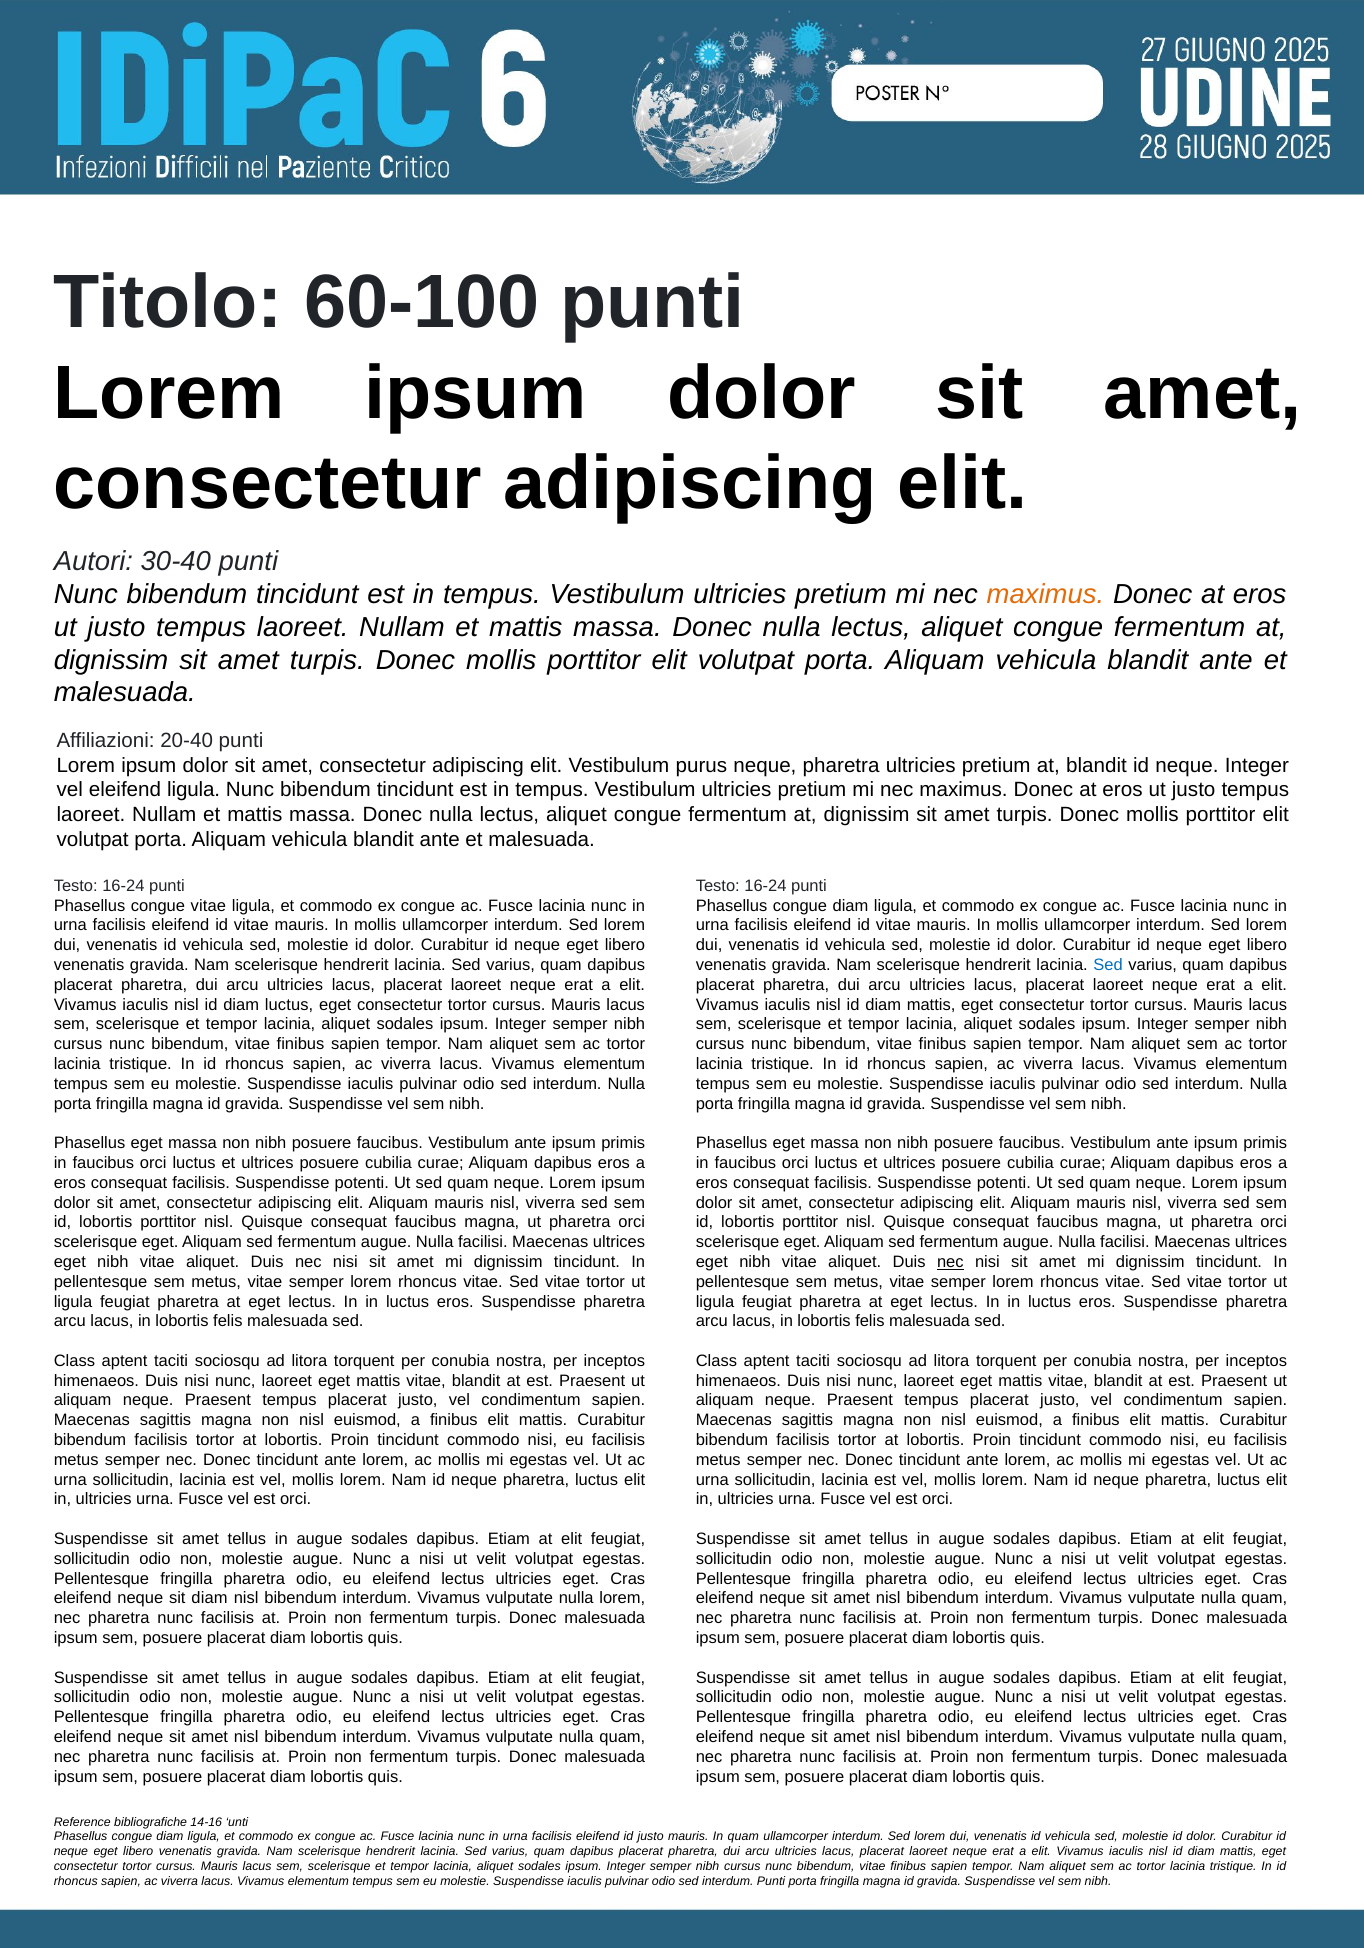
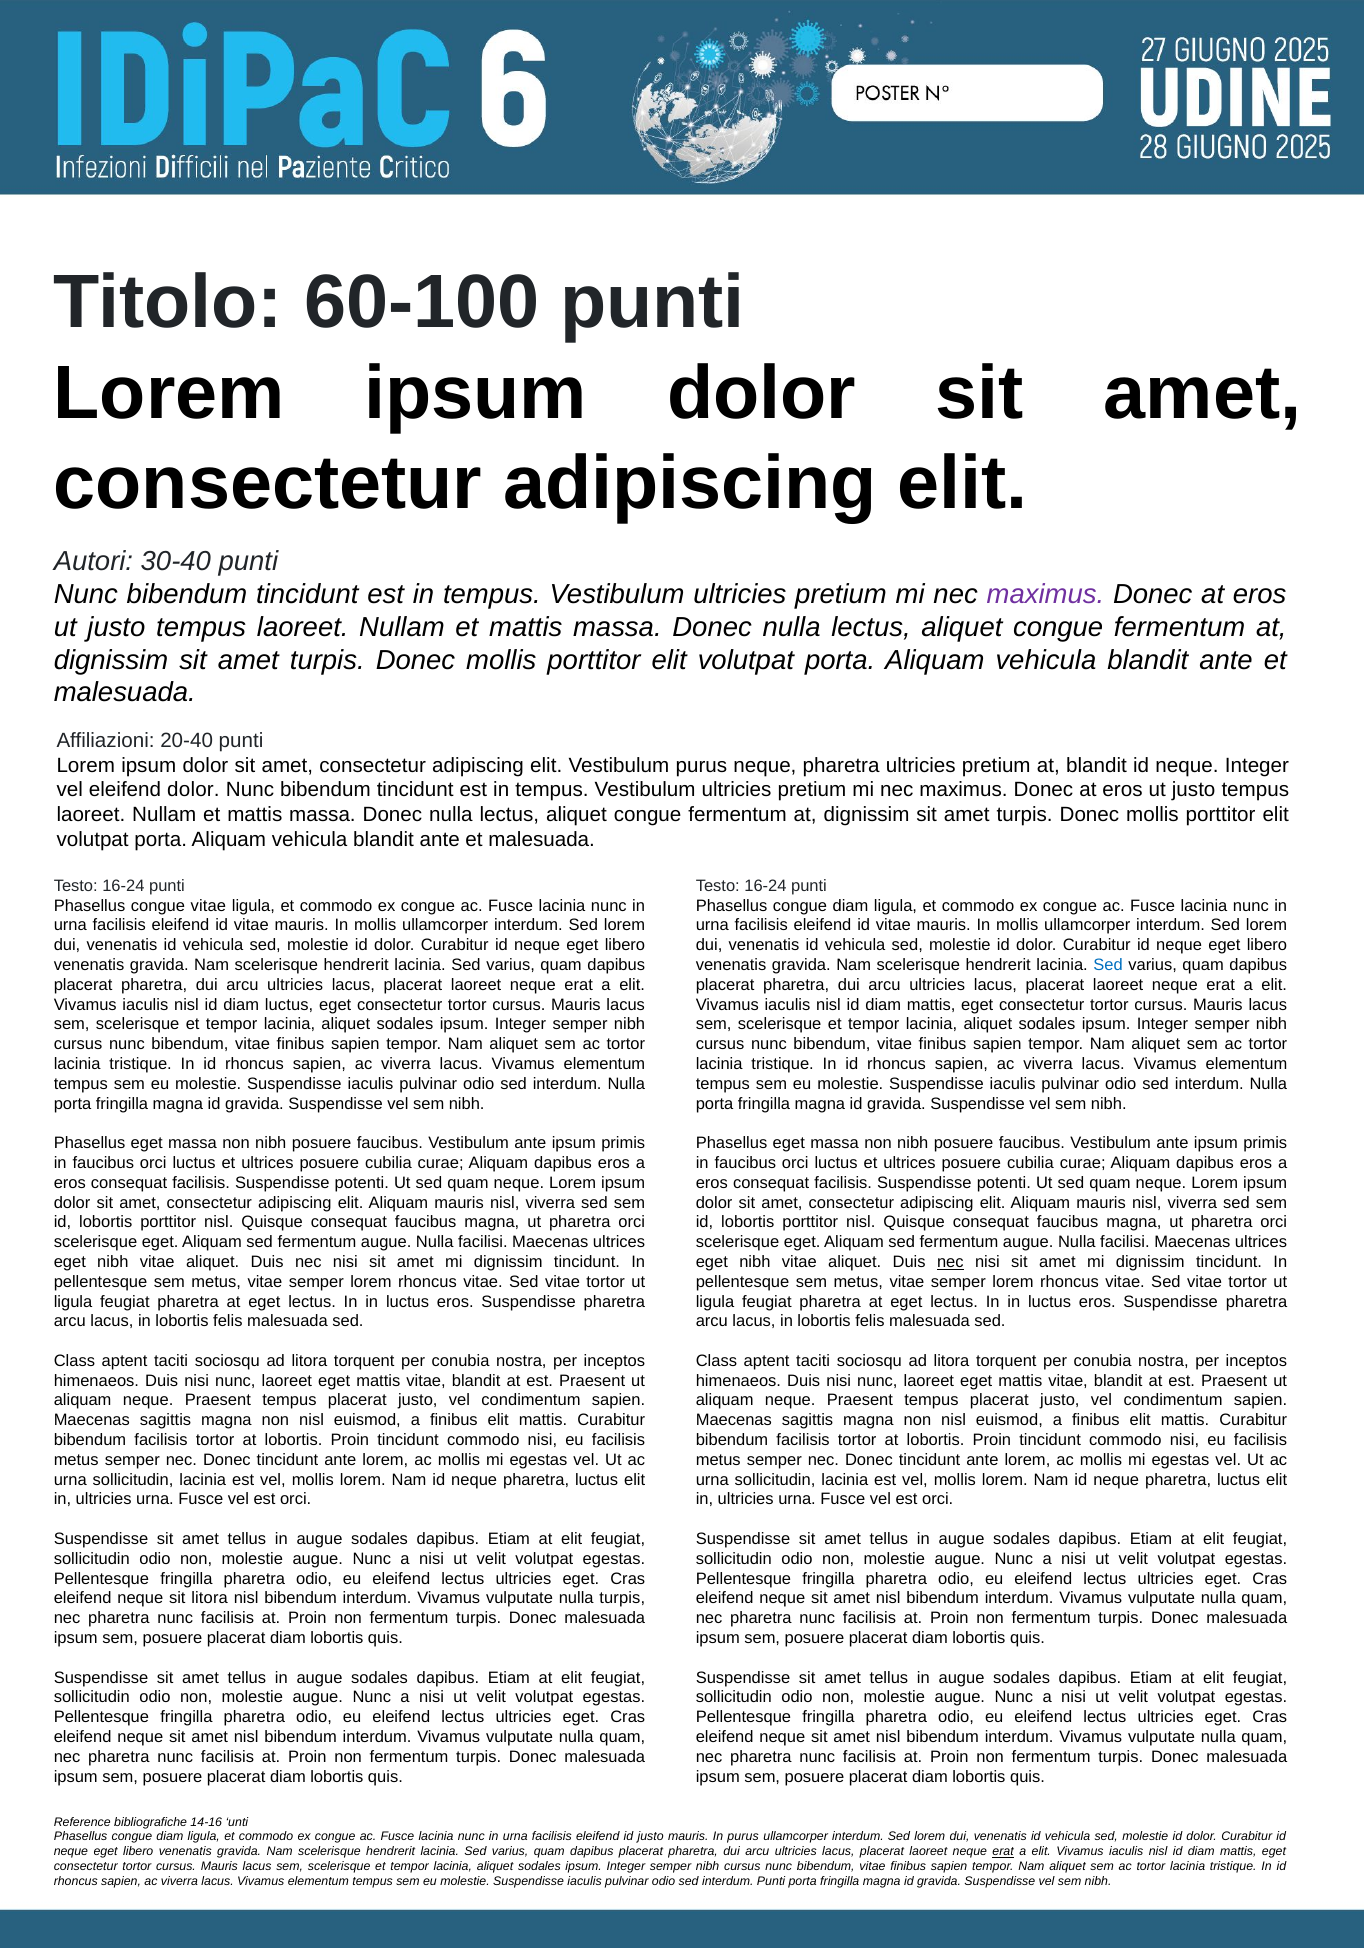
maximus at (1045, 594) colour: orange -> purple
eleifend ligula: ligula -> dolor
sit diam: diam -> litora
nulla lorem: lorem -> turpis
In quam: quam -> purus
erat at (1003, 1852) underline: none -> present
